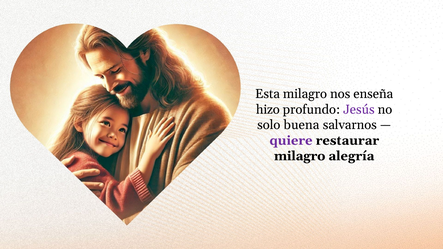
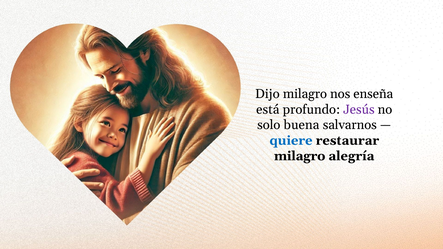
Esta: Esta -> Dijo
hizo: hizo -> está
quiere colour: purple -> blue
